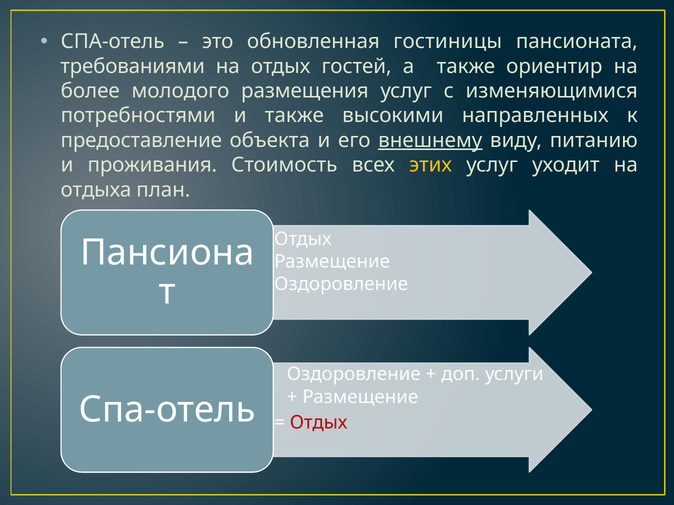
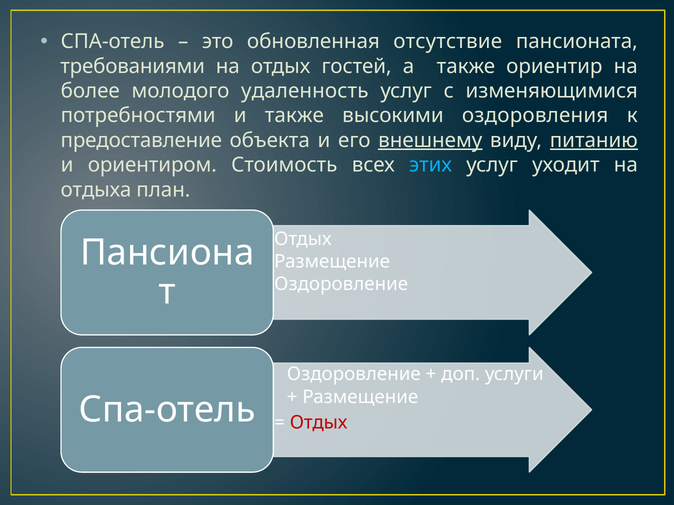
гостиницы: гостиницы -> отсутствие
размещения: размещения -> удаленность
направленных: направленных -> оздоровления
питанию underline: none -> present
проживания: проживания -> ориентиром
этих colour: yellow -> light blue
